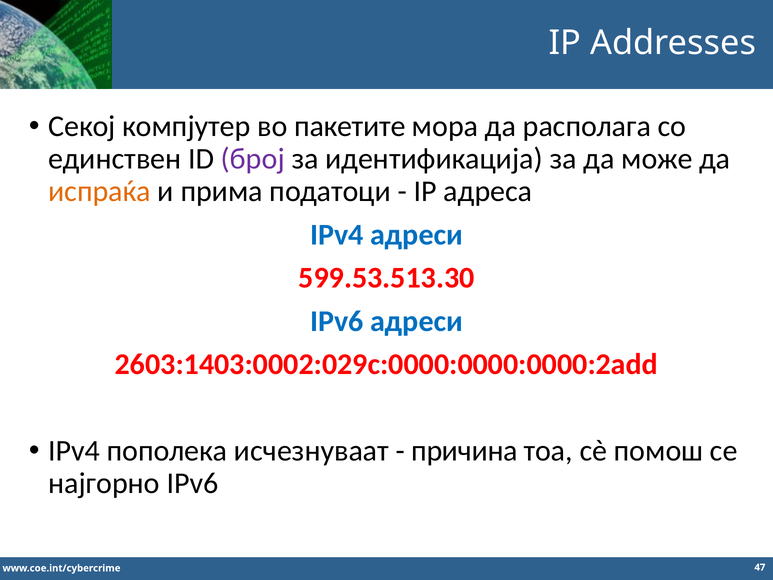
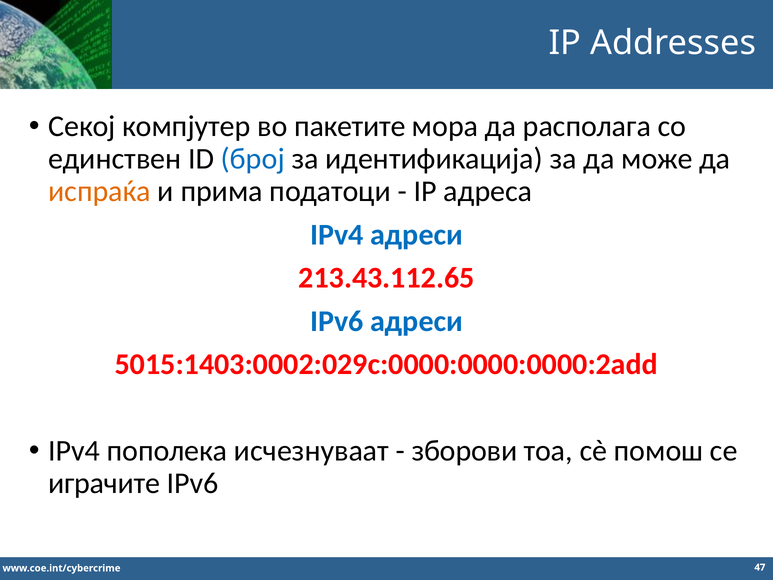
број colour: purple -> blue
599.53.513.30: 599.53.513.30 -> 213.43.112.65
2603:1403:0002:029c:0000:0000:0000:2add: 2603:1403:0002:029c:0000:0000:0000:2add -> 5015:1403:0002:029c:0000:0000:0000:2add
причина: причина -> зборови
најгорно: најгорно -> играчите
